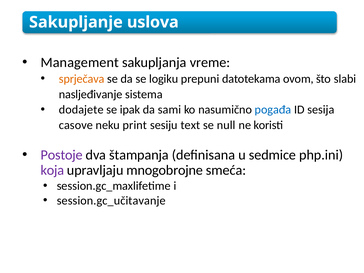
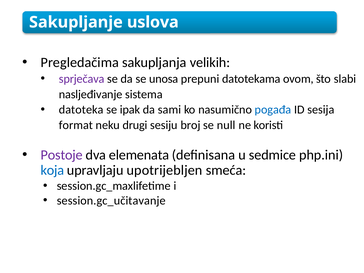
Management: Management -> Pregledačima
vreme: vreme -> velikih
sprječava colour: orange -> purple
logiku: logiku -> unosa
dodajete: dodajete -> datoteka
casove: casove -> format
print: print -> drugi
text: text -> broj
štampanja: štampanja -> elemenata
koja colour: purple -> blue
mnogobrojne: mnogobrojne -> upotrijebljen
